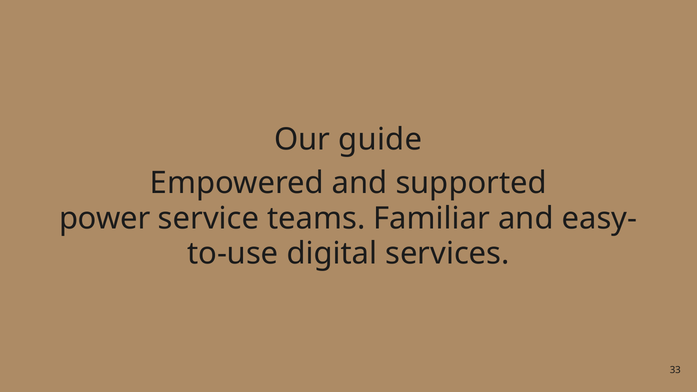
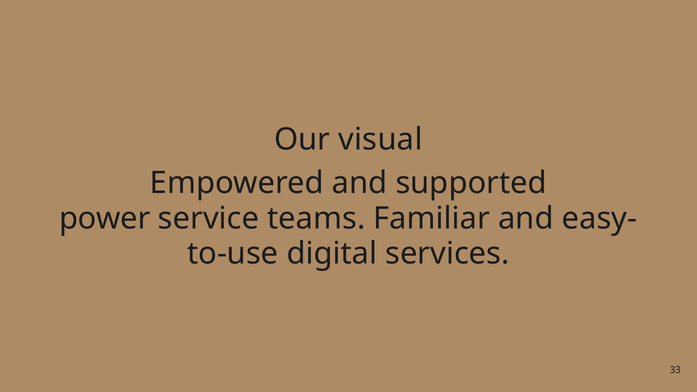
guide: guide -> visual
